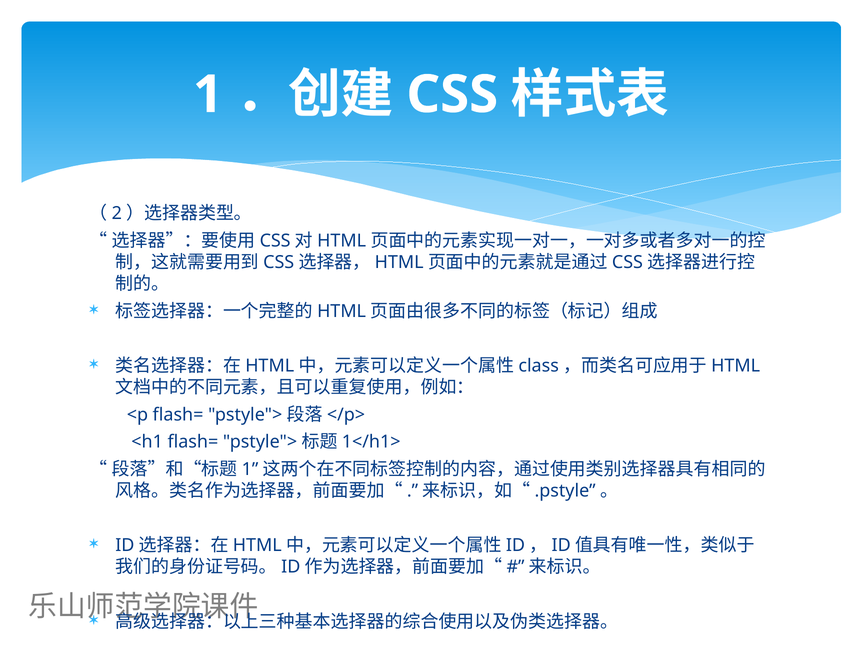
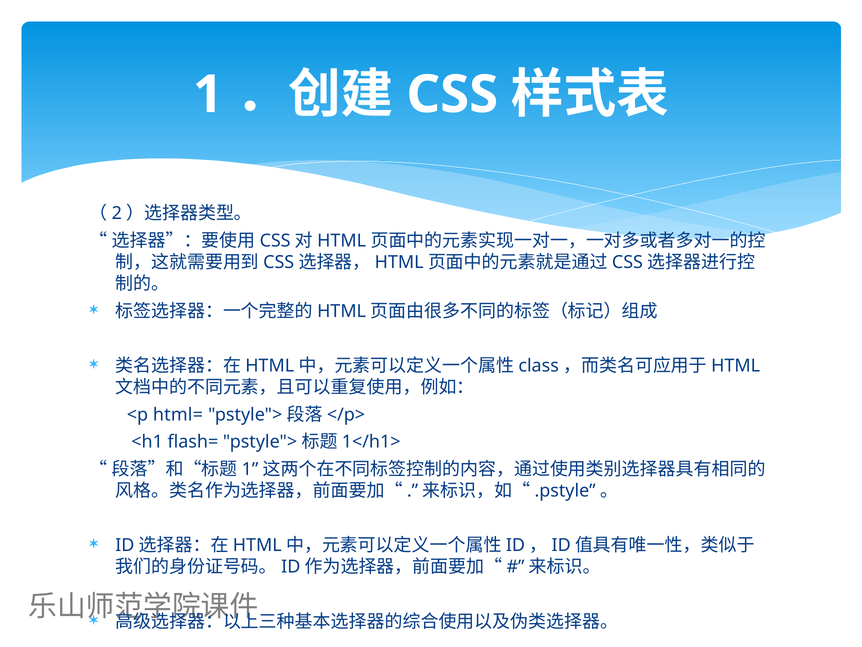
<p flash=: flash= -> html=
